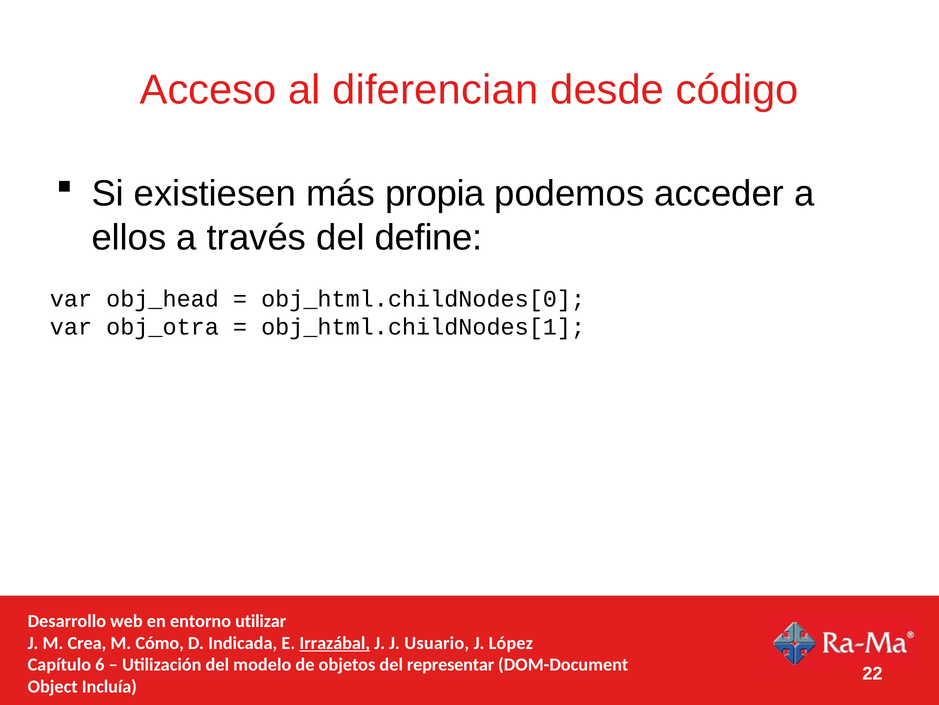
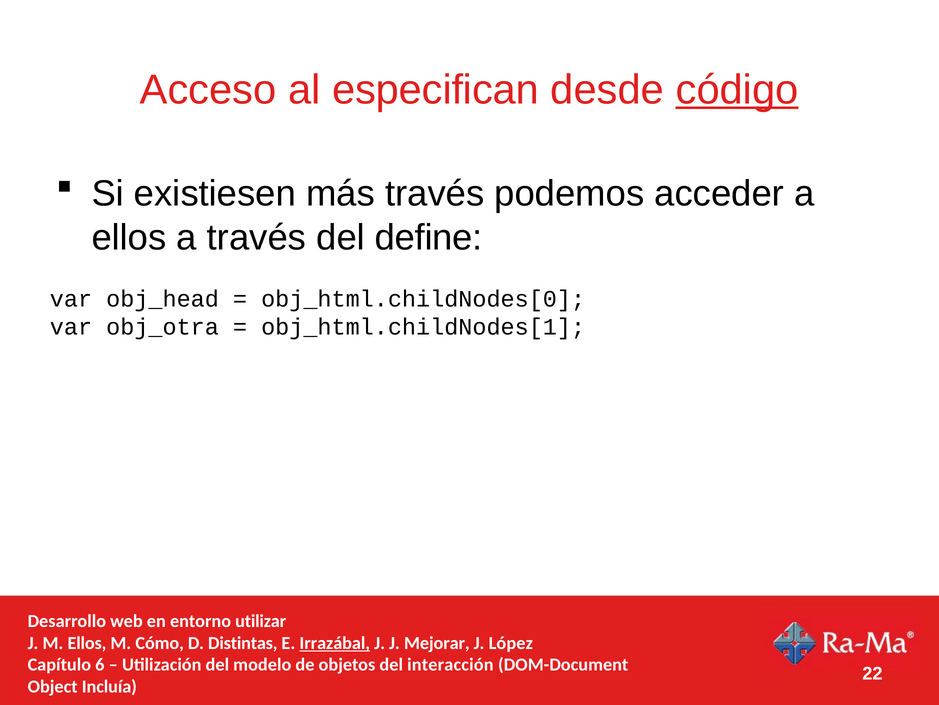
diferencian: diferencian -> especifican
código underline: none -> present
más propia: propia -> través
M Crea: Crea -> Ellos
Indicada: Indicada -> Distintas
Usuario: Usuario -> Mejorar
representar: representar -> interacción
